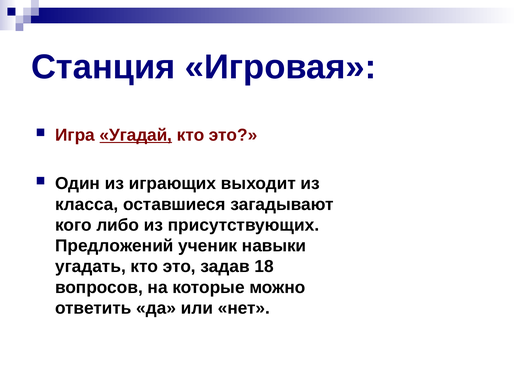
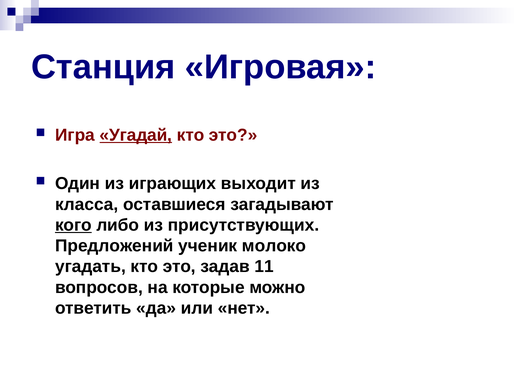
кого underline: none -> present
навыки: навыки -> молоко
18: 18 -> 11
